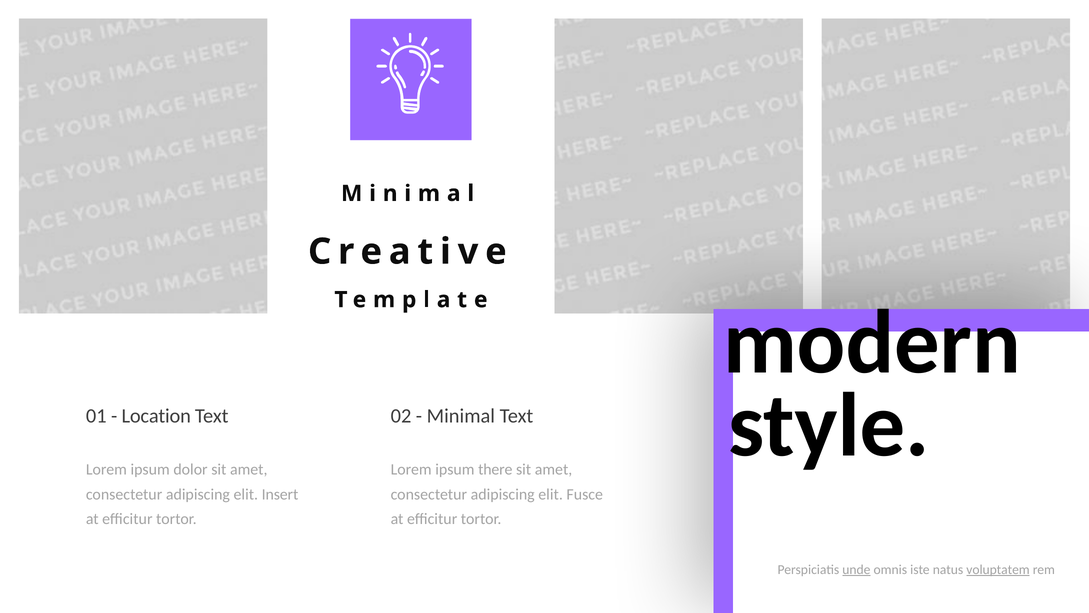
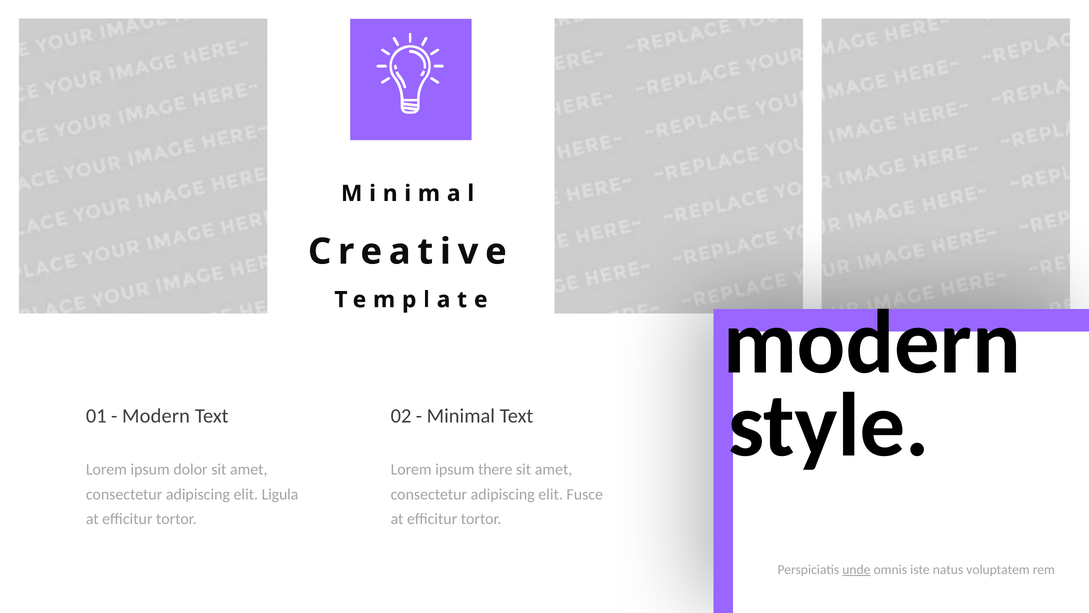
Location at (156, 416): Location -> Modern
Insert: Insert -> Ligula
voluptatem underline: present -> none
